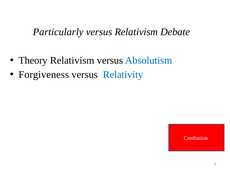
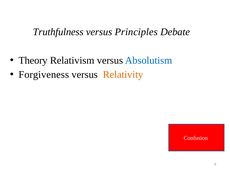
Particularly: Particularly -> Truthfulness
versus Relativism: Relativism -> Principles
Relativity colour: blue -> orange
